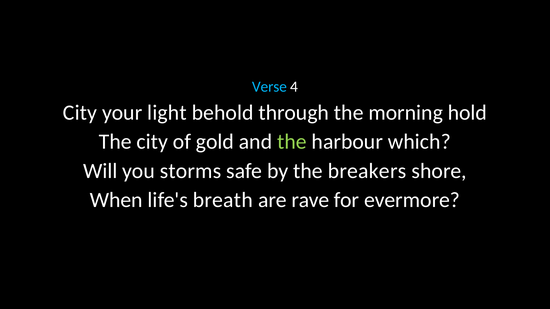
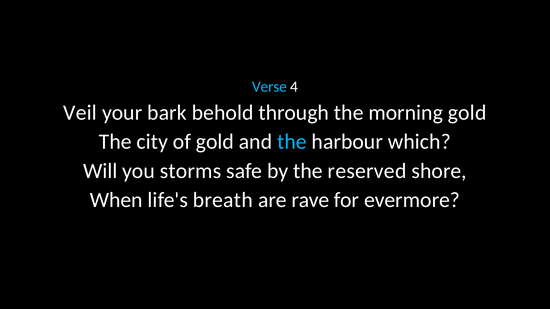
City at (80, 113): City -> Veil
light: light -> bark
morning hold: hold -> gold
the at (292, 142) colour: light green -> light blue
breakers: breakers -> reserved
